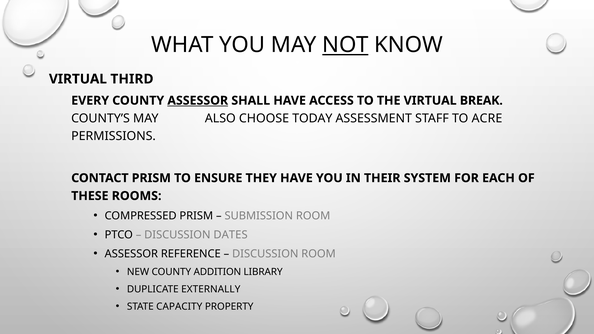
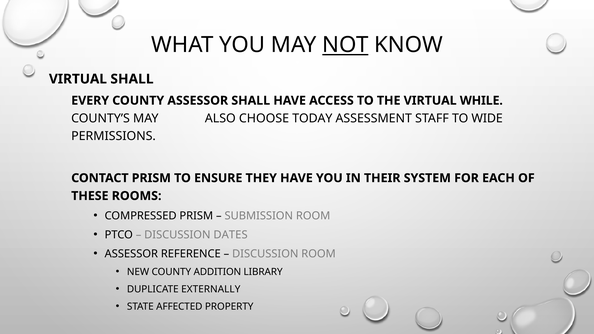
VIRTUAL THIRD: THIRD -> SHALL
ASSESSOR at (198, 101) underline: present -> none
BREAK: BREAK -> WHILE
ACRE: ACRE -> WIDE
CAPACITY: CAPACITY -> AFFECTED
